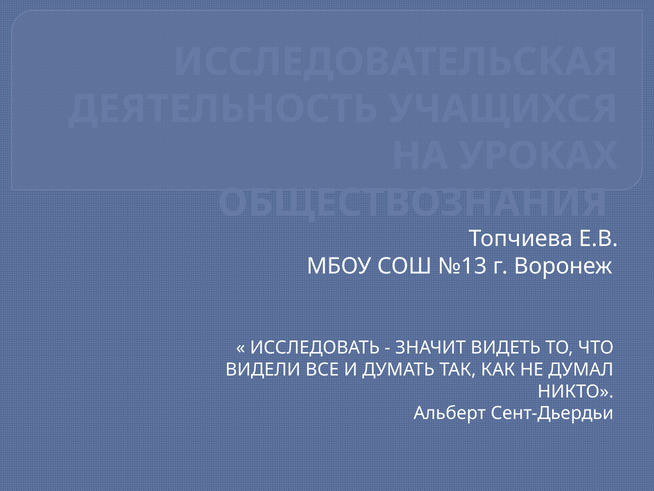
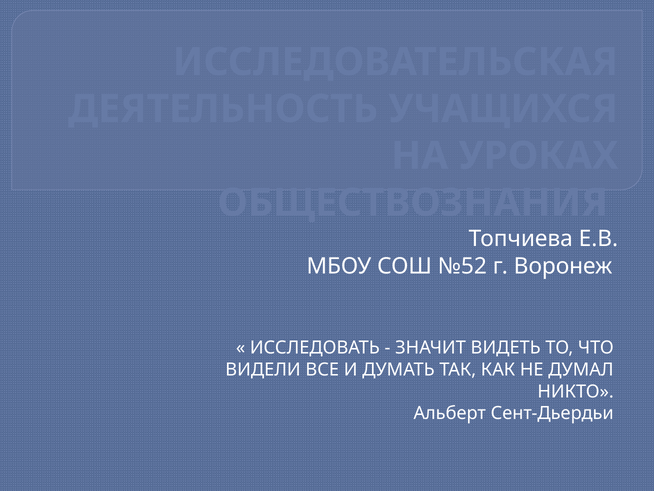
№13: №13 -> №52
